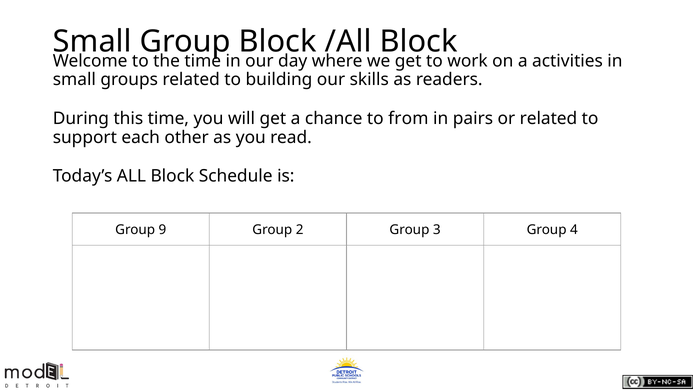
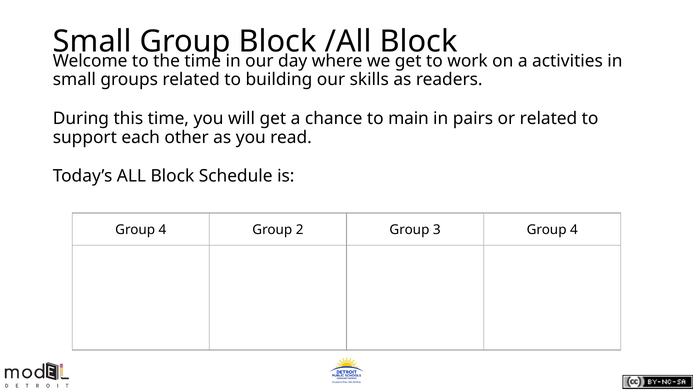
from: from -> main
9 at (162, 230): 9 -> 4
